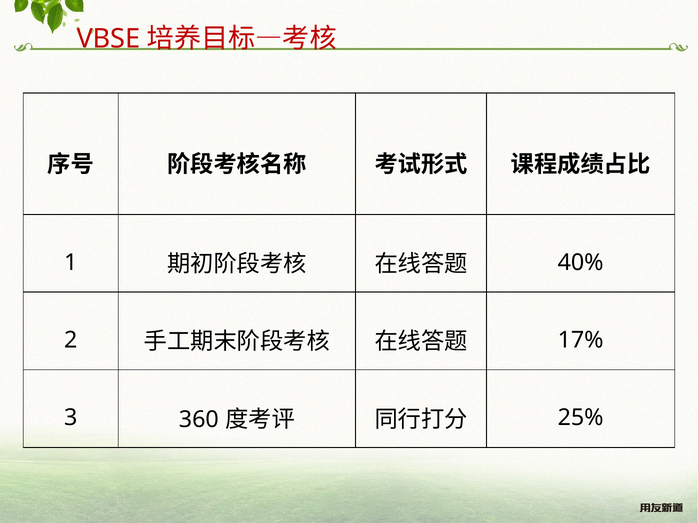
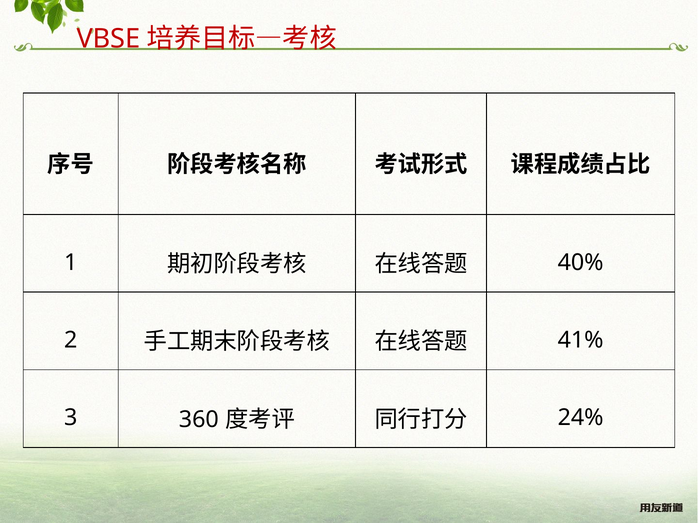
17%: 17% -> 41%
25%: 25% -> 24%
